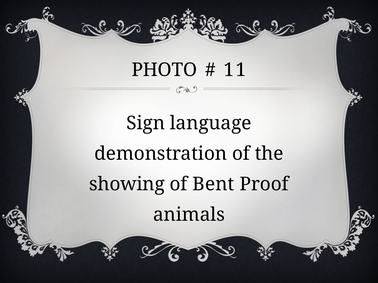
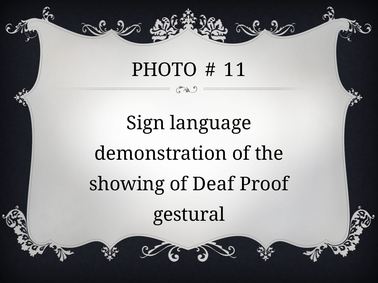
Bent: Bent -> Deaf
animals: animals -> gestural
